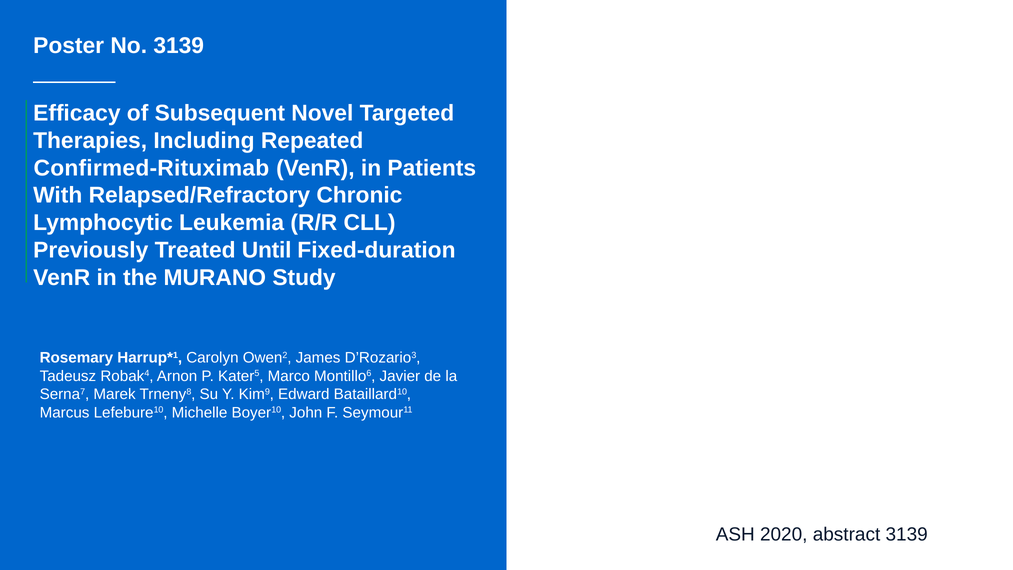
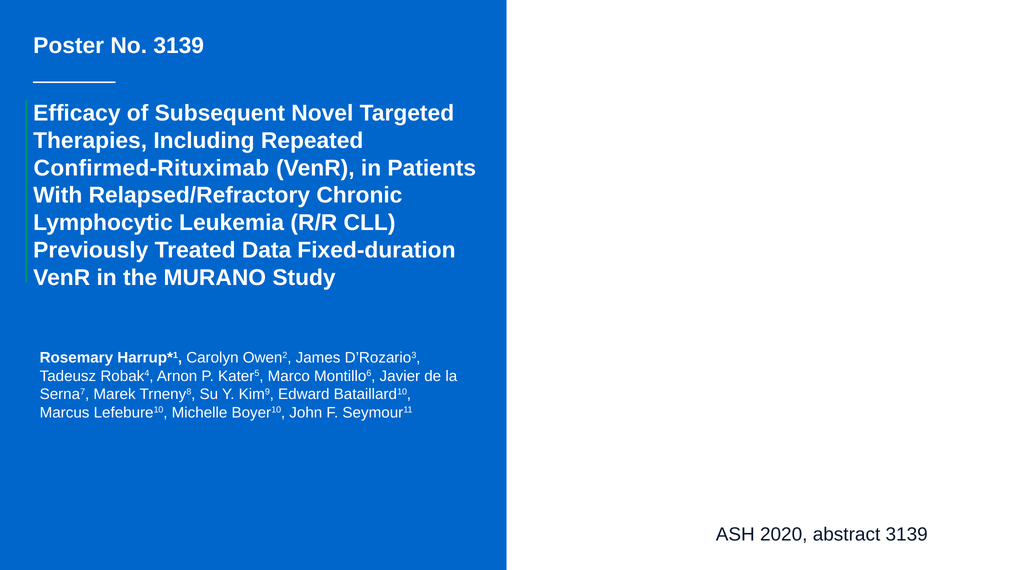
Until: Until -> Data
